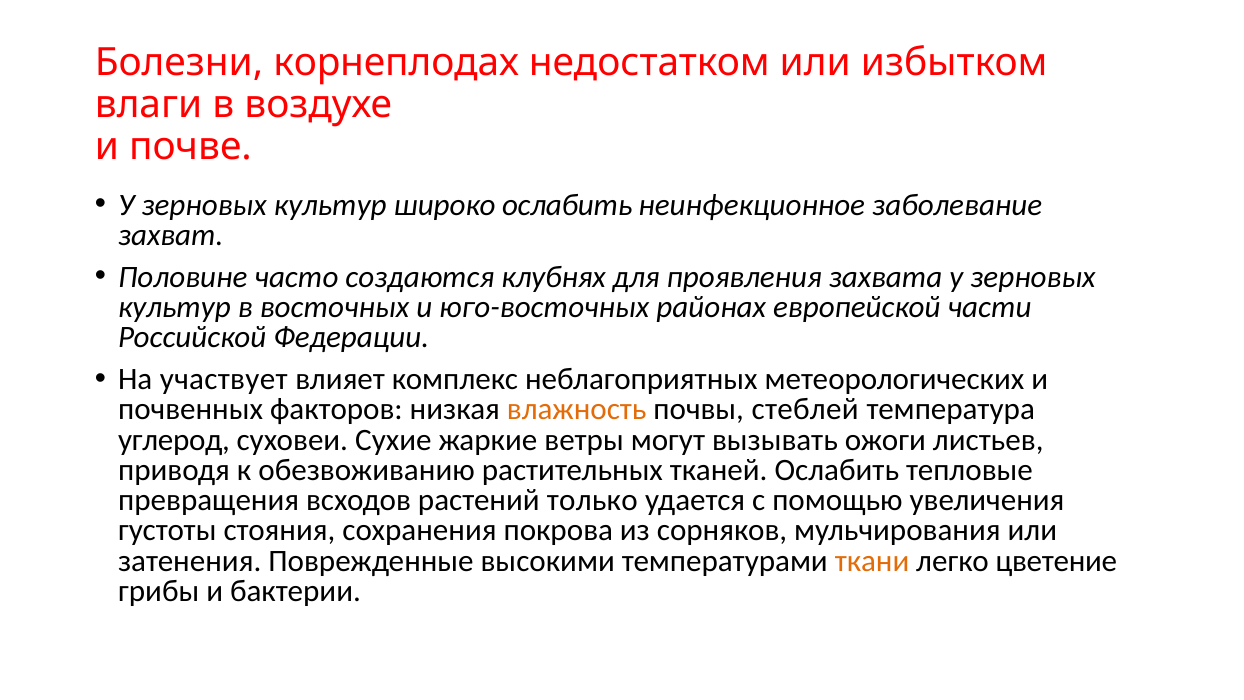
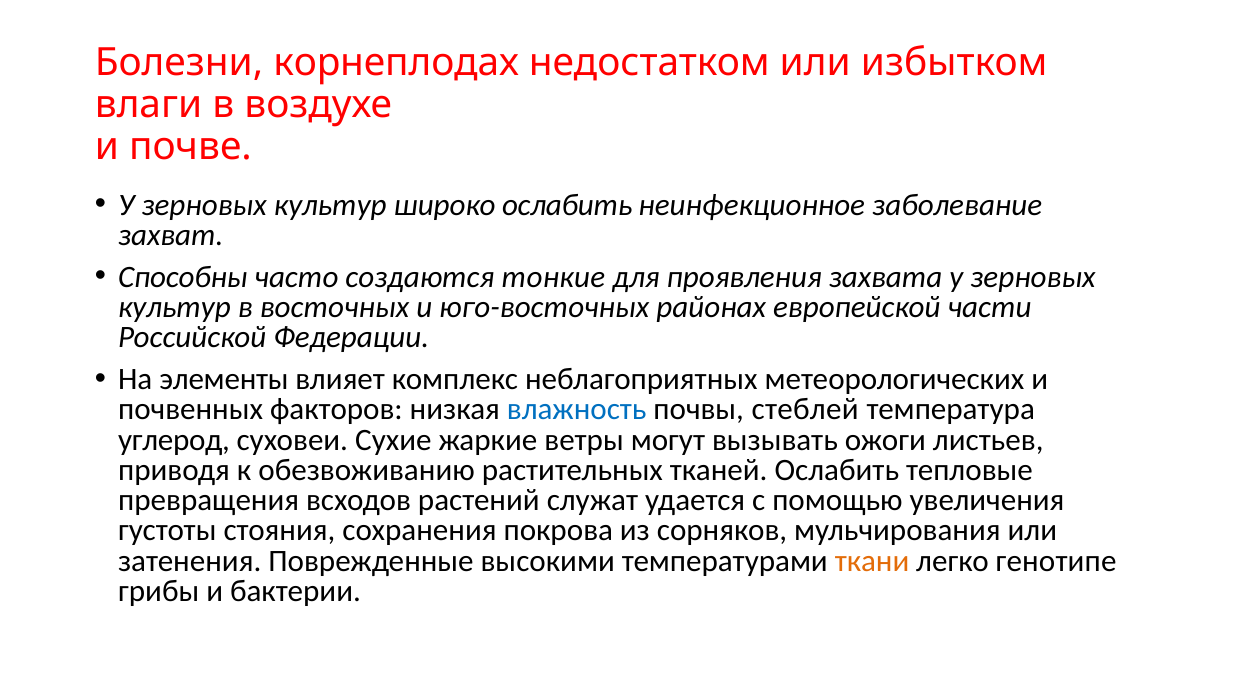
Половине: Половине -> Способны
клубнях: клубнях -> тонкие
участвует: участвует -> элементы
влажность colour: orange -> blue
только: только -> служат
цветение: цветение -> генотипе
